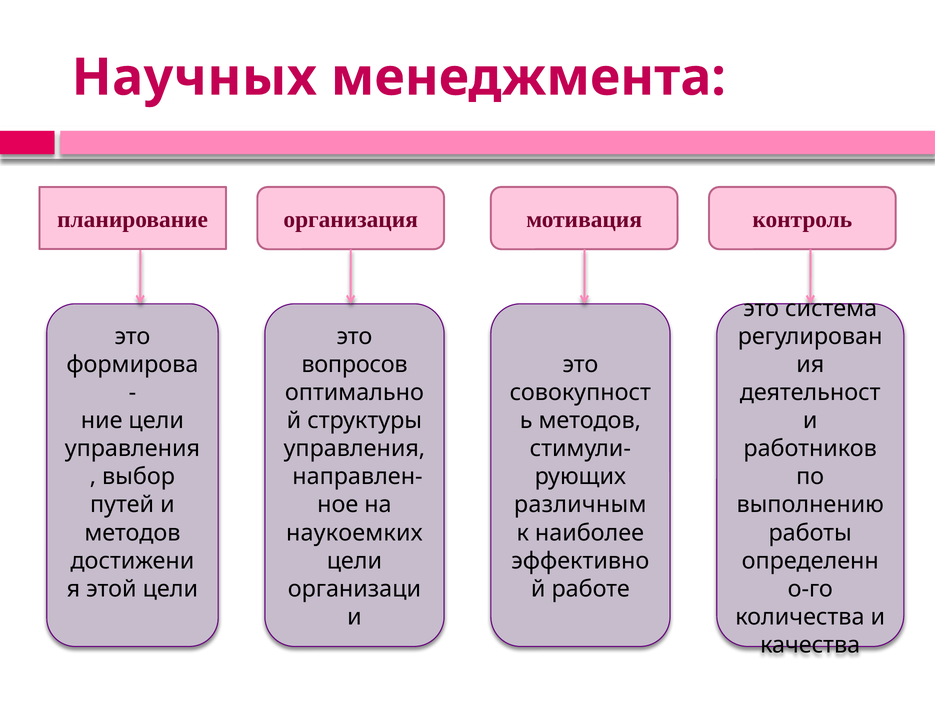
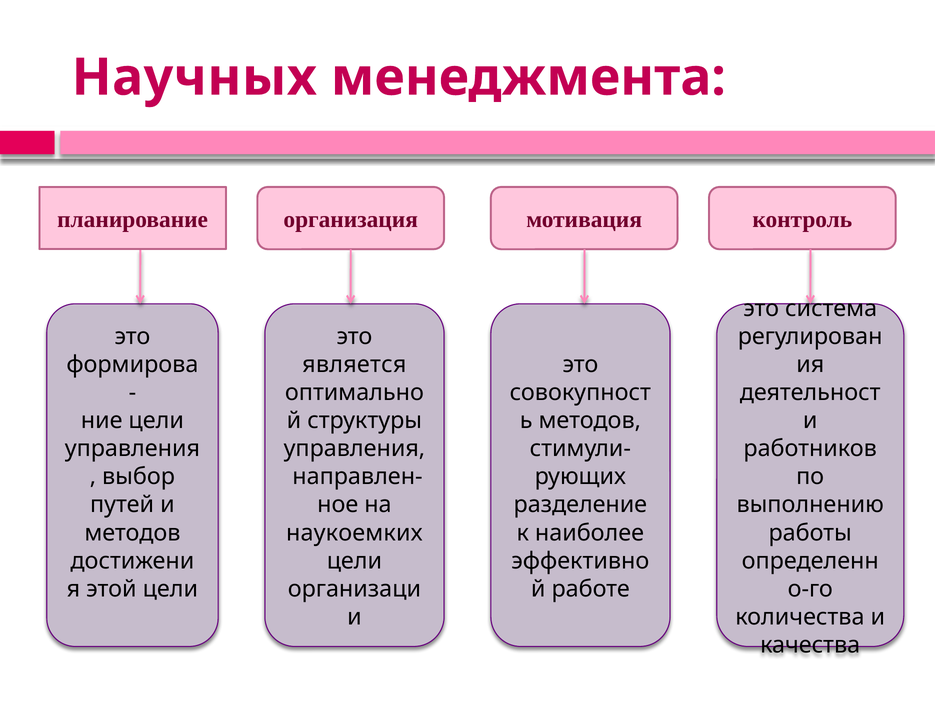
вопросов: вопросов -> является
различным: различным -> разделение
